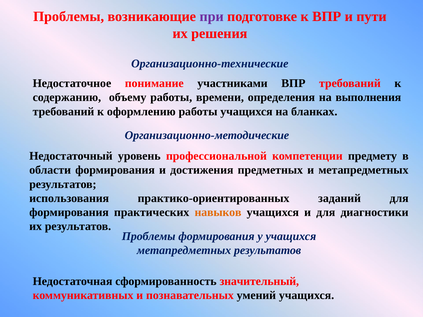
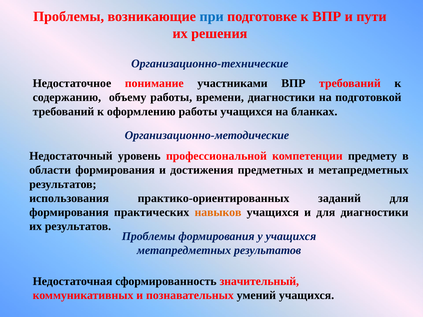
при colour: purple -> blue
времени определения: определения -> диагностики
выполнения: выполнения -> подготовкой
